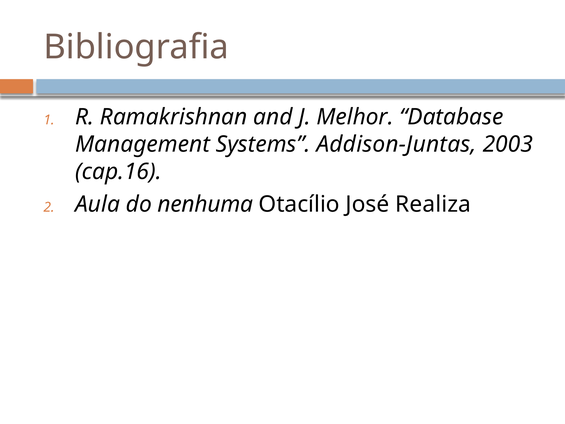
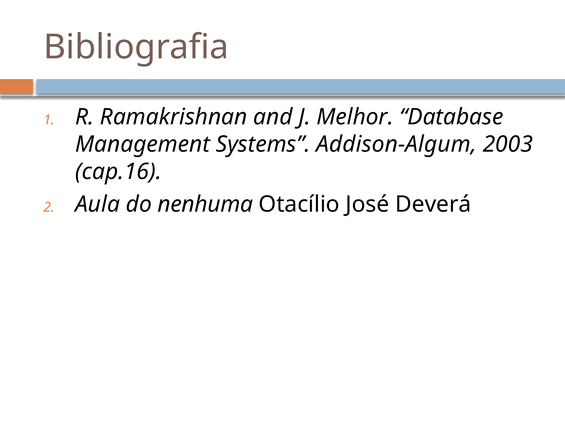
Addison-Juntas: Addison-Juntas -> Addison-Algum
Realiza: Realiza -> Deverá
